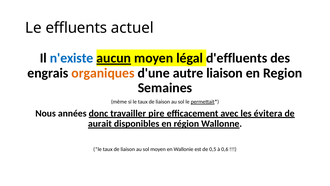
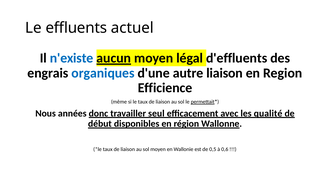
organiques colour: orange -> blue
Semaines: Semaines -> Efficience
pire: pire -> seul
évitera: évitera -> qualité
aurait: aurait -> début
